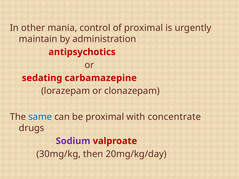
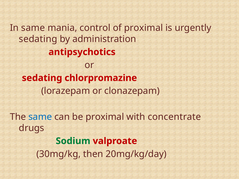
In other: other -> same
maintain at (38, 39): maintain -> sedating
carbamazepine: carbamazepine -> chlorpromazine
Sodium colour: purple -> green
